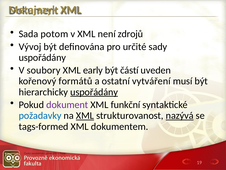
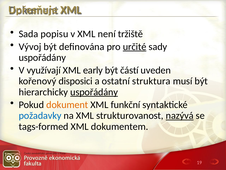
Metajazyk: Metajazyk -> Upřesňuje
potom: potom -> popisu
zdrojů: zdrojů -> tržiště
určité underline: none -> present
soubory: soubory -> využívají
formátů: formátů -> disposici
vytváření: vytváření -> struktura
dokument colour: purple -> orange
XML at (85, 115) underline: present -> none
